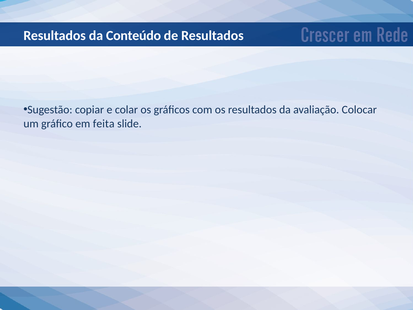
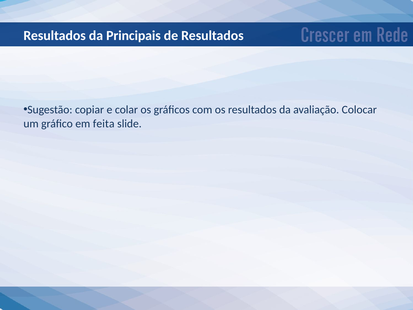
Conteúdo: Conteúdo -> Principais
